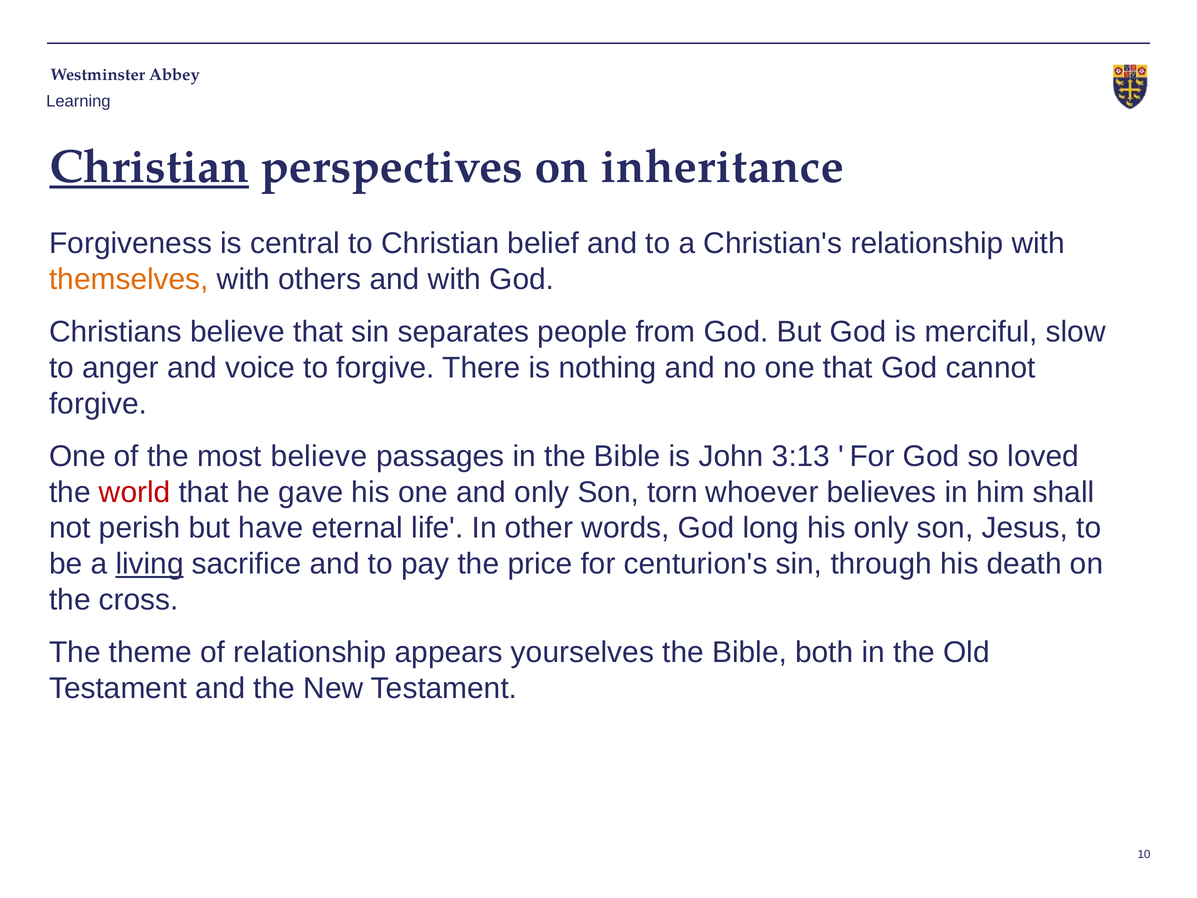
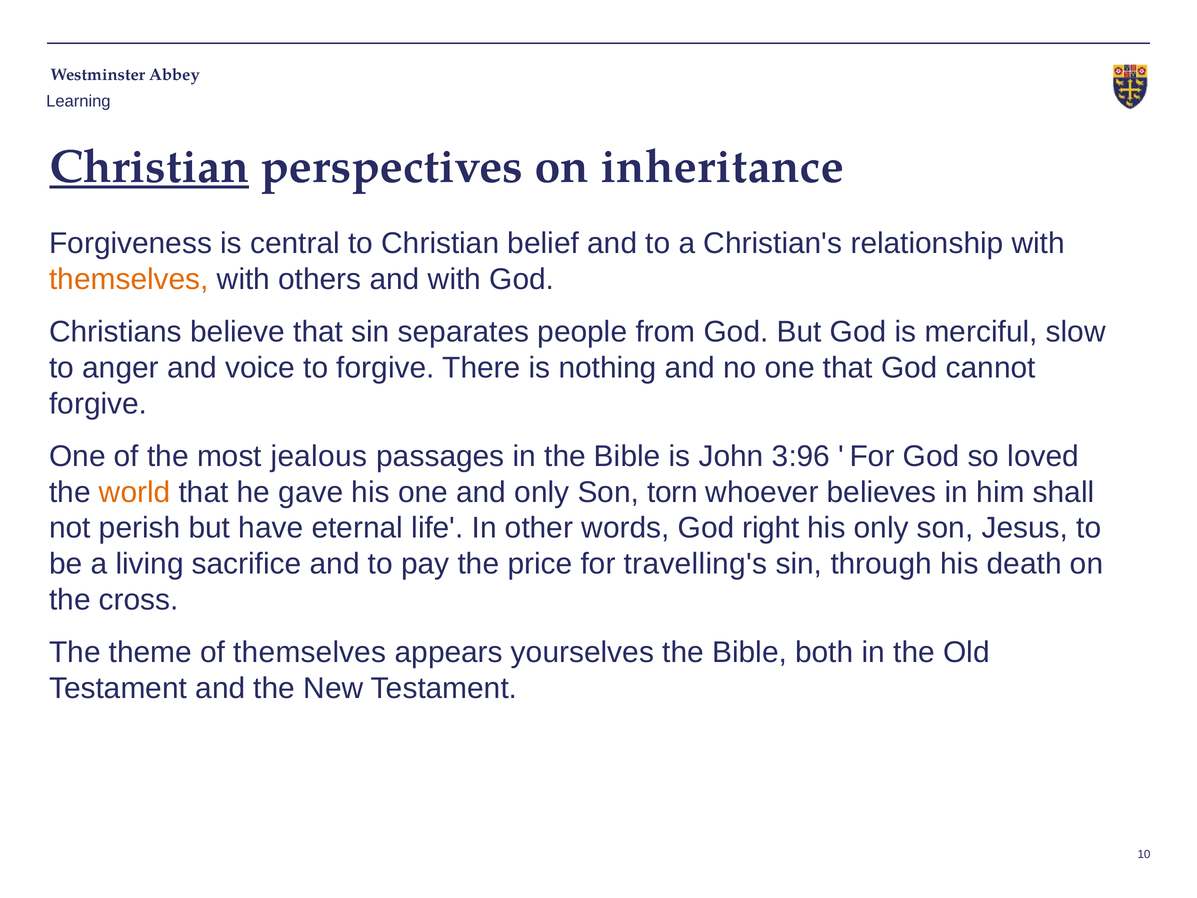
most believe: believe -> jealous
3:13: 3:13 -> 3:96
world colour: red -> orange
long: long -> right
living underline: present -> none
centurion's: centurion's -> travelling's
of relationship: relationship -> themselves
